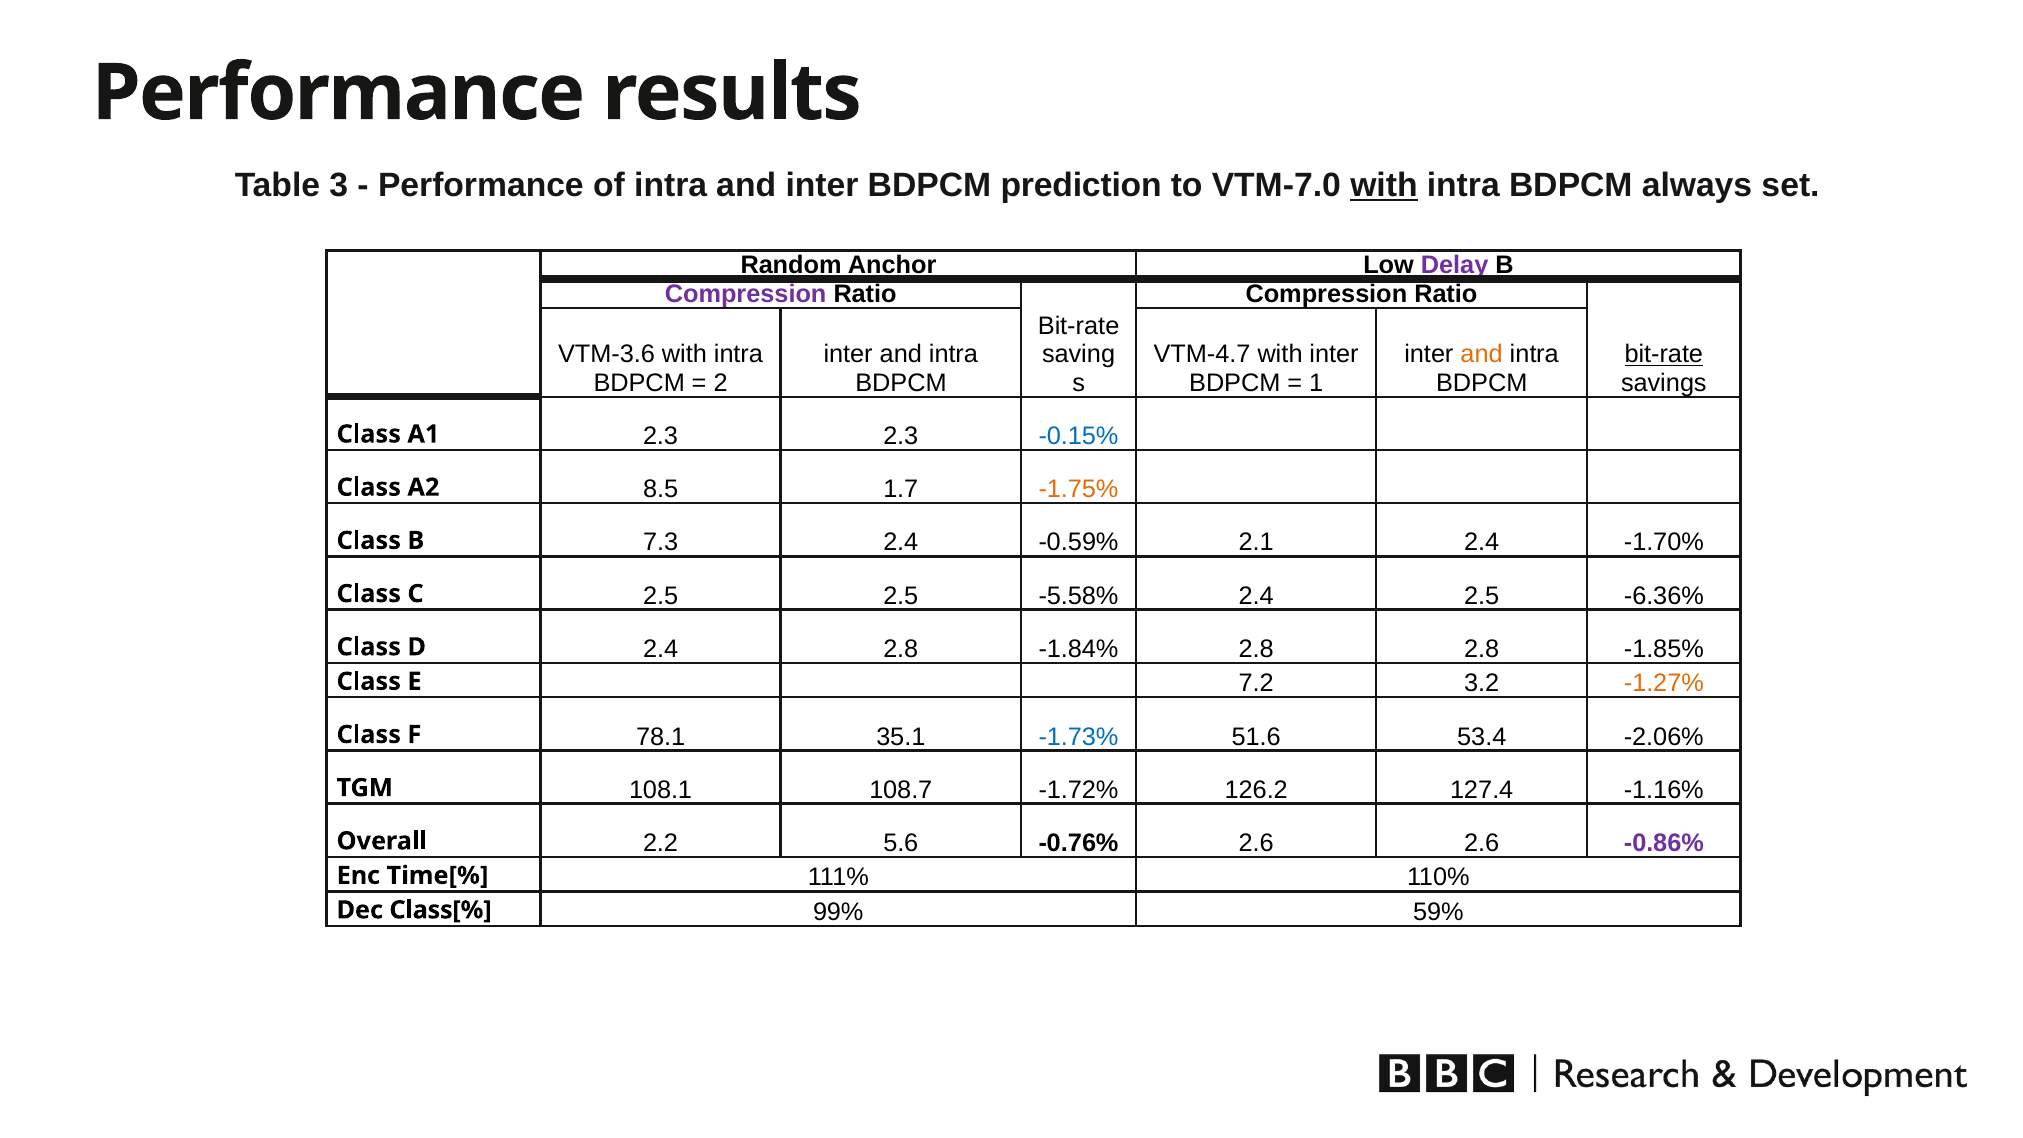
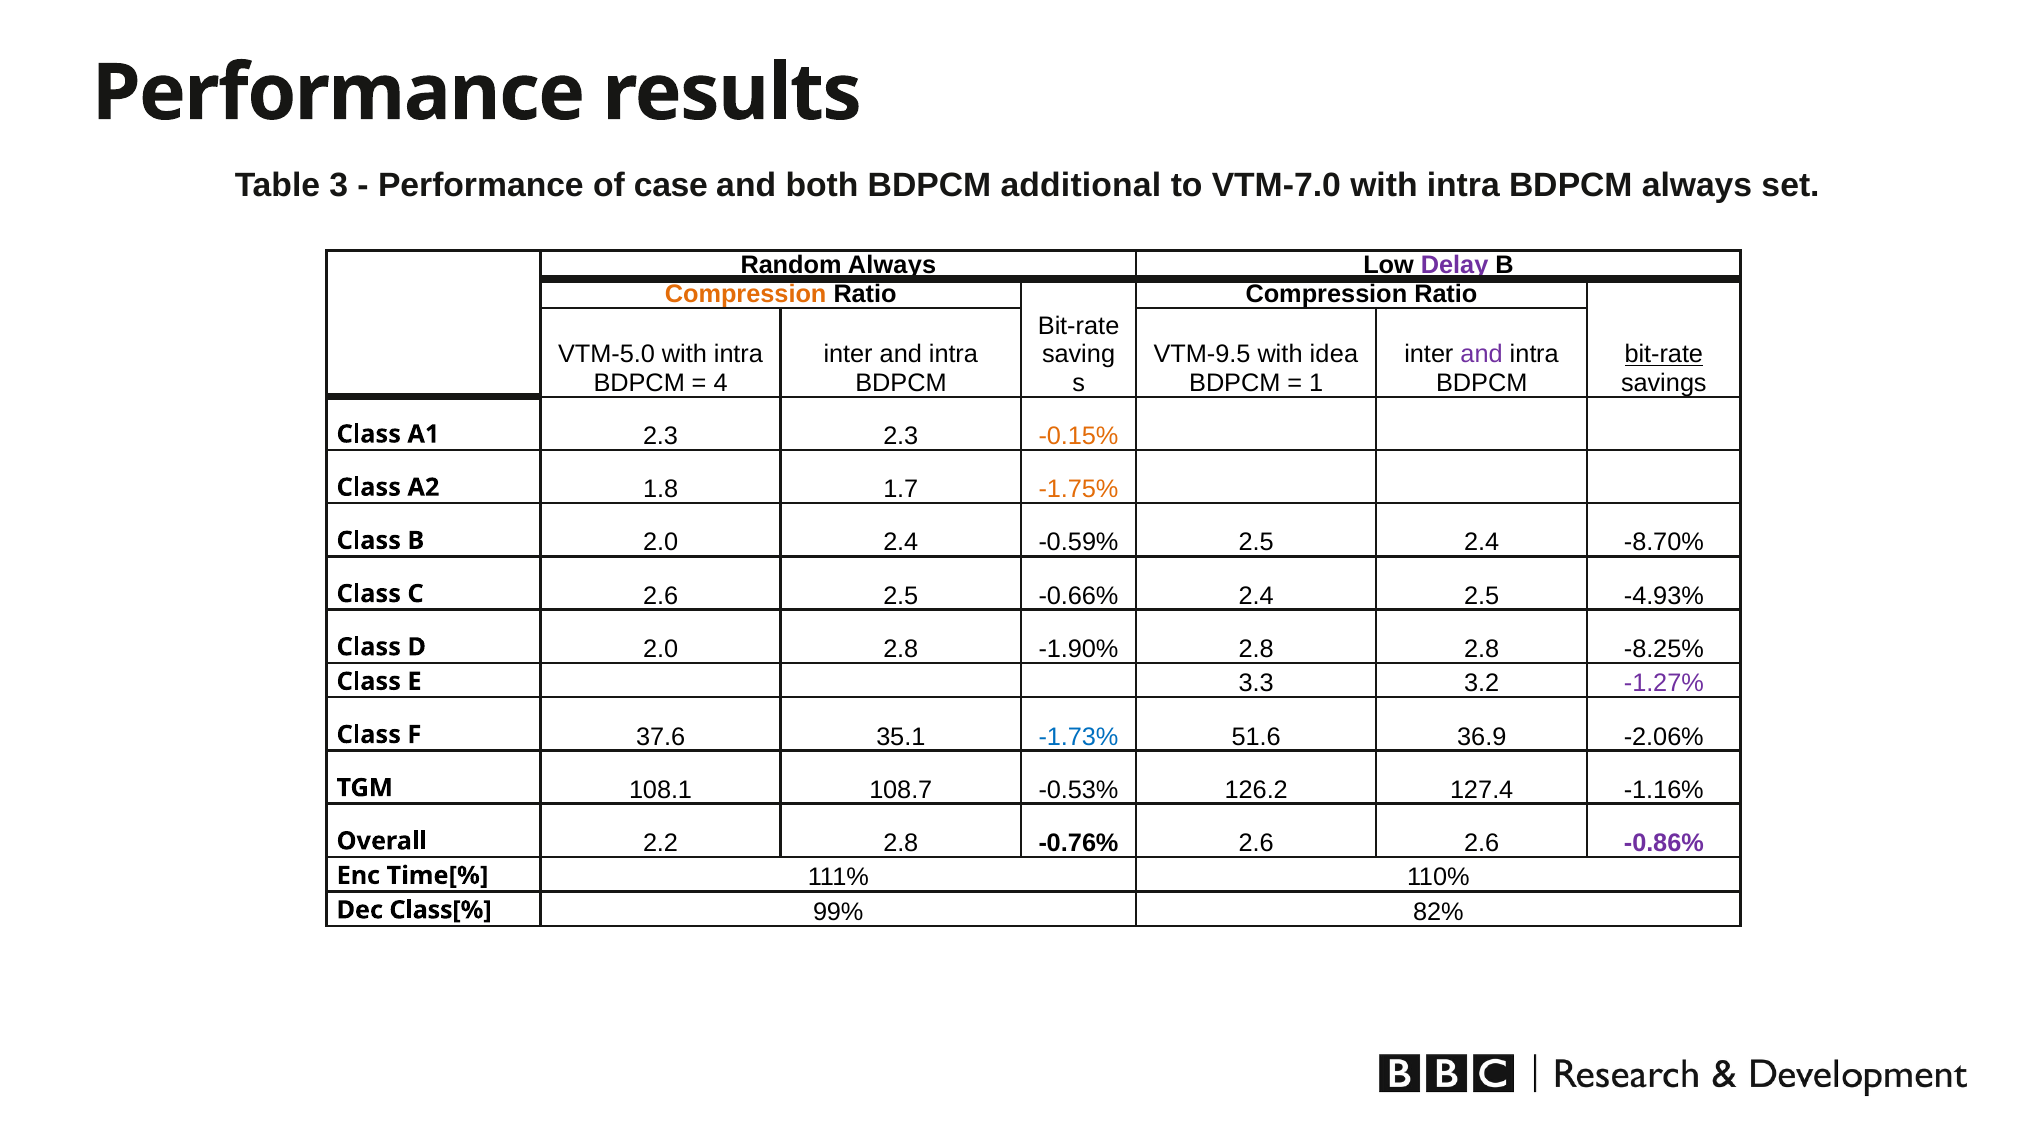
of intra: intra -> case
and inter: inter -> both
prediction: prediction -> additional
with at (1384, 185) underline: present -> none
Random Anchor: Anchor -> Always
Compression at (746, 294) colour: purple -> orange
VTM-3.6: VTM-3.6 -> VTM-5.0
VTM-4.7: VTM-4.7 -> VTM-9.5
with inter: inter -> idea
and at (1482, 355) colour: orange -> purple
2: 2 -> 4
-0.15% colour: blue -> orange
8.5: 8.5 -> 1.8
7.3 at (661, 543): 7.3 -> 2.0
-0.59% 2.1: 2.1 -> 2.5
-1.70%: -1.70% -> -8.70%
2.5 at (661, 596): 2.5 -> 2.6
-5.58%: -5.58% -> -0.66%
-6.36%: -6.36% -> -4.93%
2.4 at (661, 649): 2.4 -> 2.0
-1.84%: -1.84% -> -1.90%
-1.85%: -1.85% -> -8.25%
7.2: 7.2 -> 3.3
-1.27% colour: orange -> purple
78.1: 78.1 -> 37.6
53.4: 53.4 -> 36.9
-1.72%: -1.72% -> -0.53%
2.2 5.6: 5.6 -> 2.8
59%: 59% -> 82%
